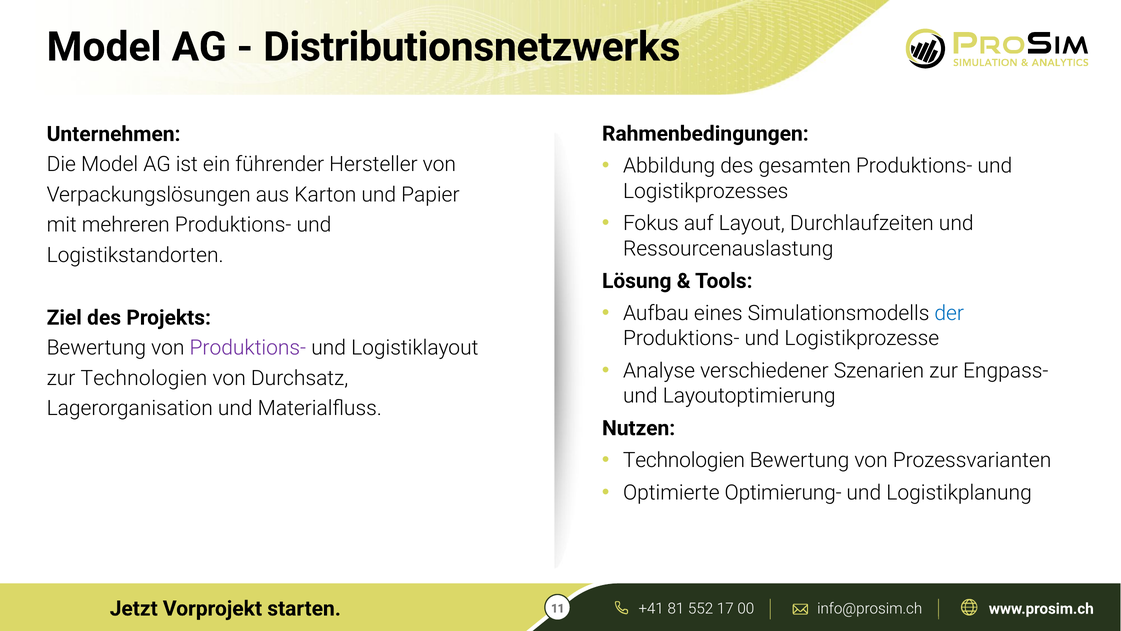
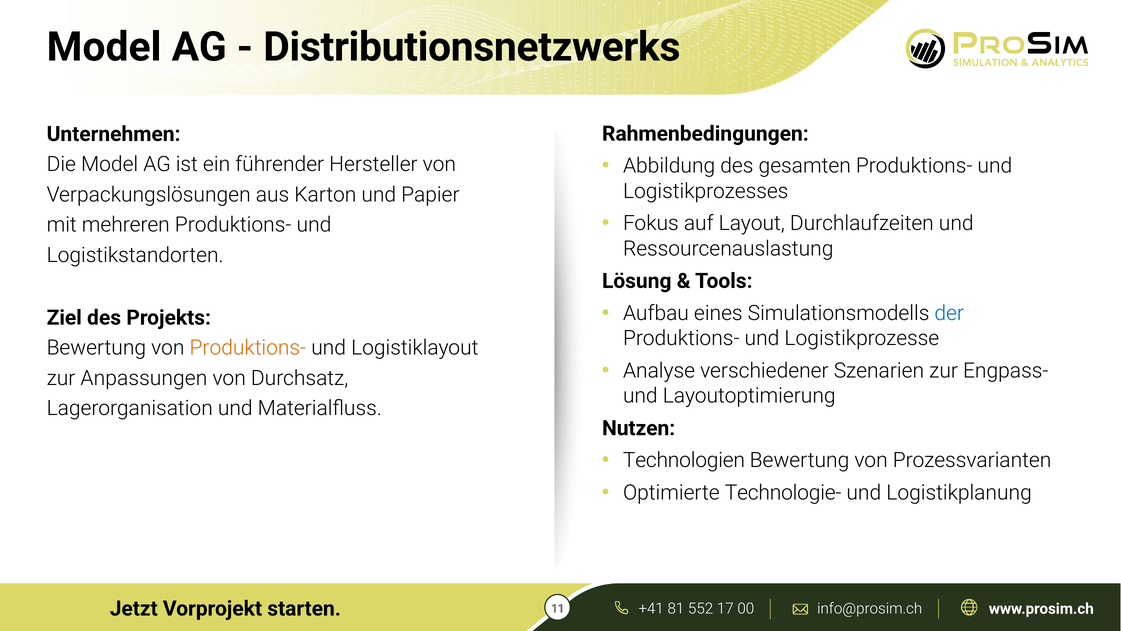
Produktions- at (248, 348) colour: purple -> orange
zur Technologien: Technologien -> Anpassungen
Optimierung-: Optimierung- -> Technologie-
